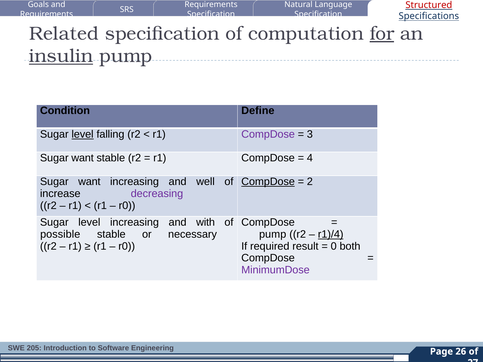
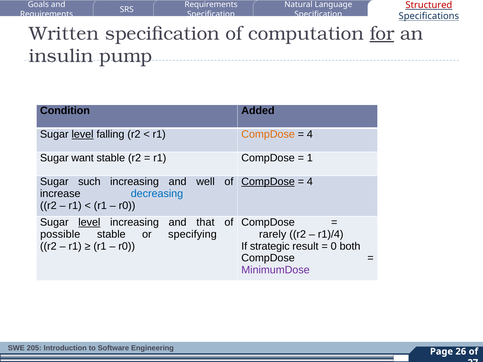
Related: Related -> Written
insulin underline: present -> none
Define: Define -> Added
CompDose at (268, 134) colour: purple -> orange
3 at (310, 134): 3 -> 4
4: 4 -> 1
want at (89, 182): want -> such
2 at (310, 182): 2 -> 4
decreasing colour: purple -> blue
level at (89, 223) underline: none -> present
with: with -> that
necessary: necessary -> specifying
pump at (273, 234): pump -> rarely
r1)/4 underline: present -> none
required: required -> strategic
